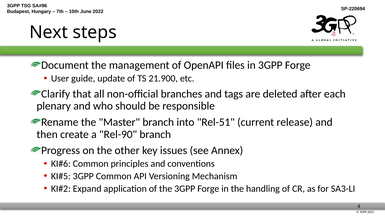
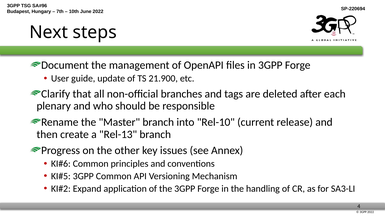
Rel-51: Rel-51 -> Rel-10
Rel-90: Rel-90 -> Rel-13
